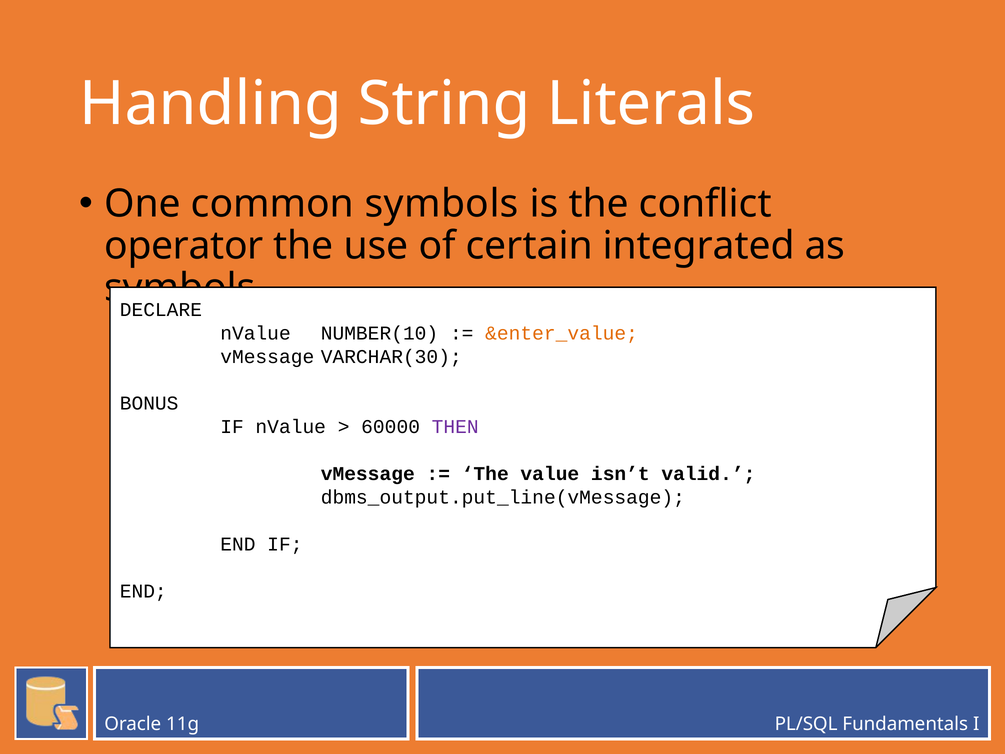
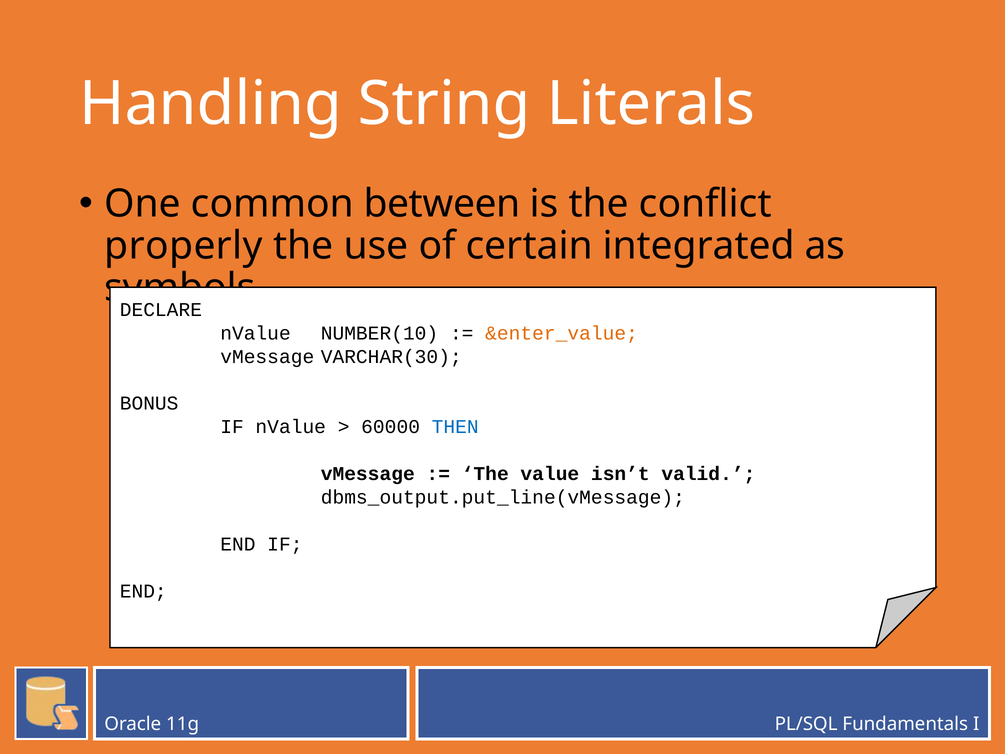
common symbols: symbols -> between
operator: operator -> properly
THEN colour: purple -> blue
